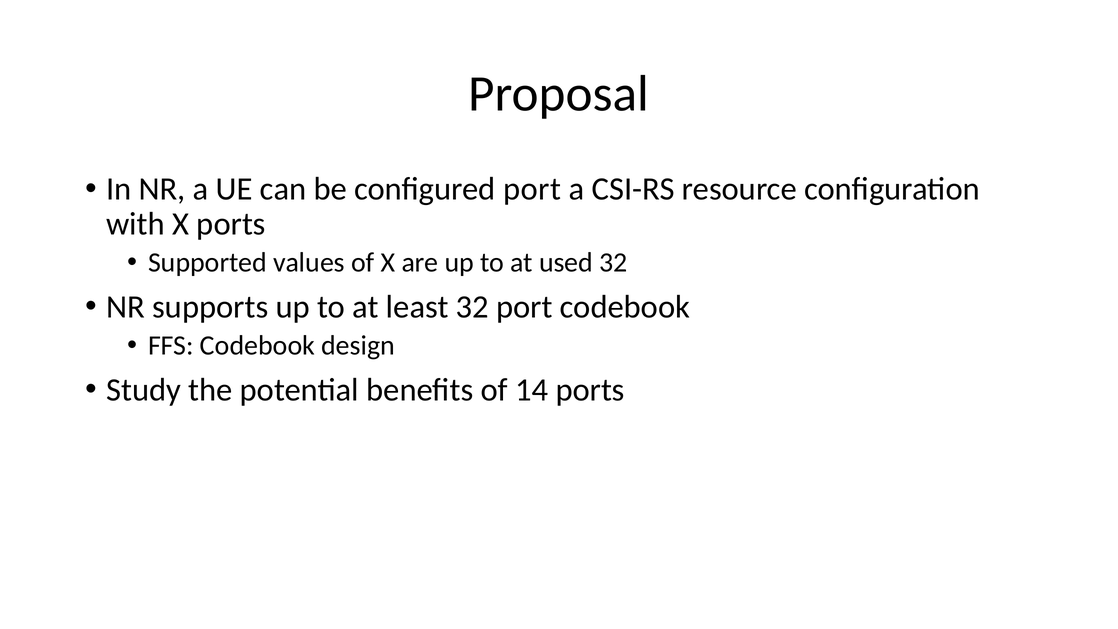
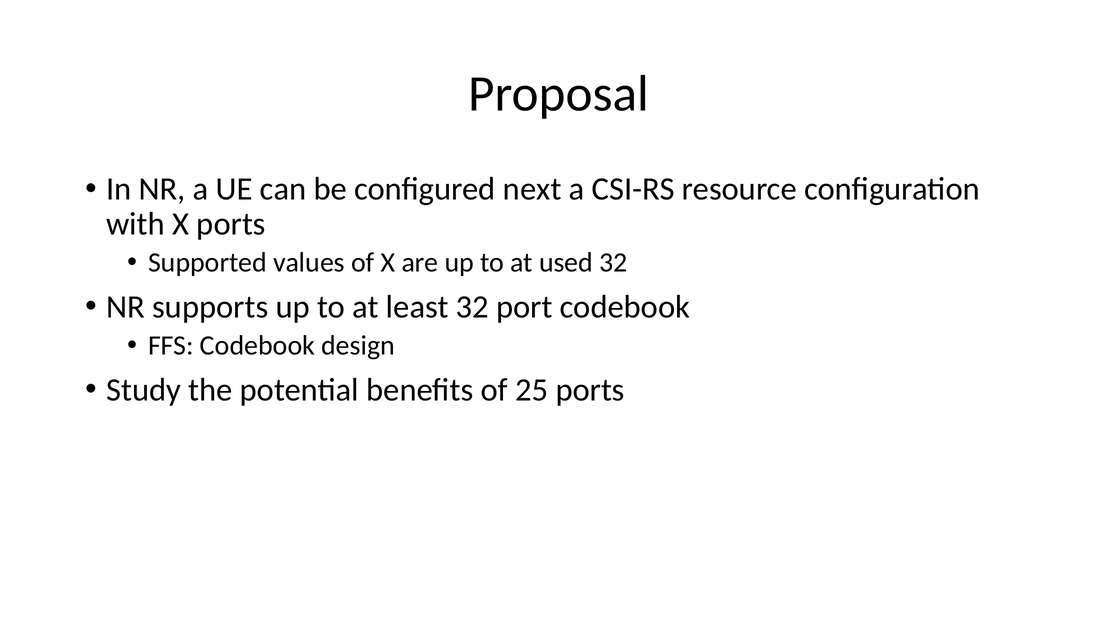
configured port: port -> next
14: 14 -> 25
